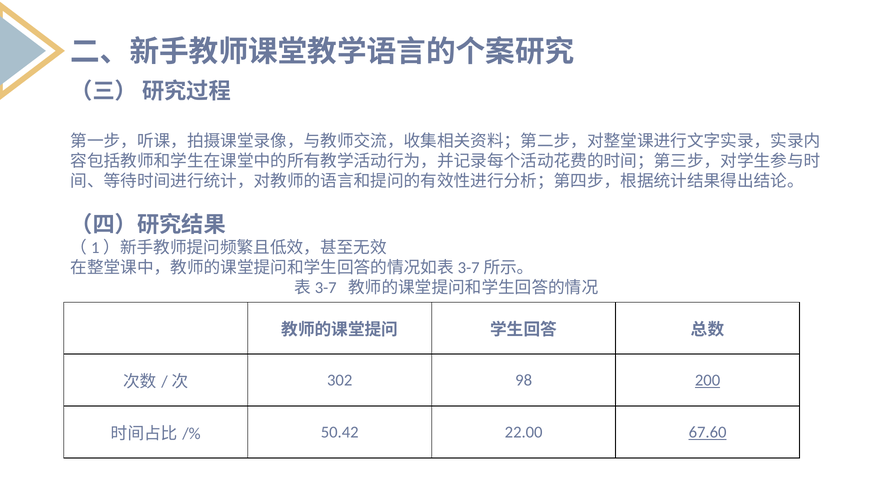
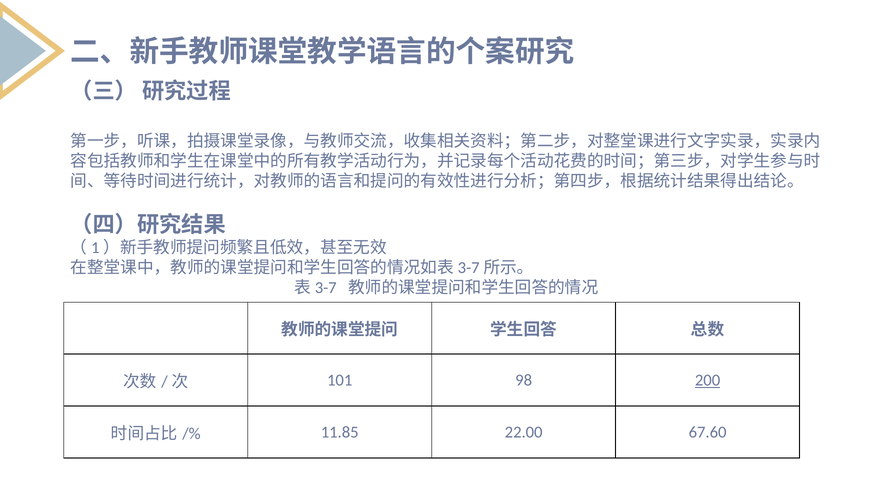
302: 302 -> 101
50.42: 50.42 -> 11.85
67.60 underline: present -> none
